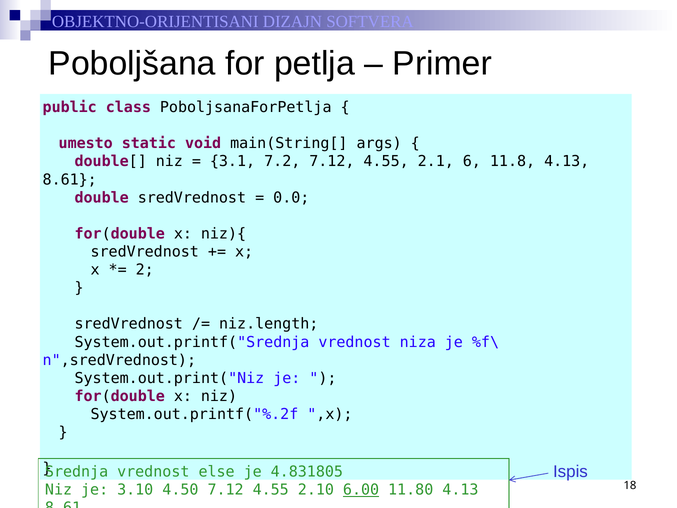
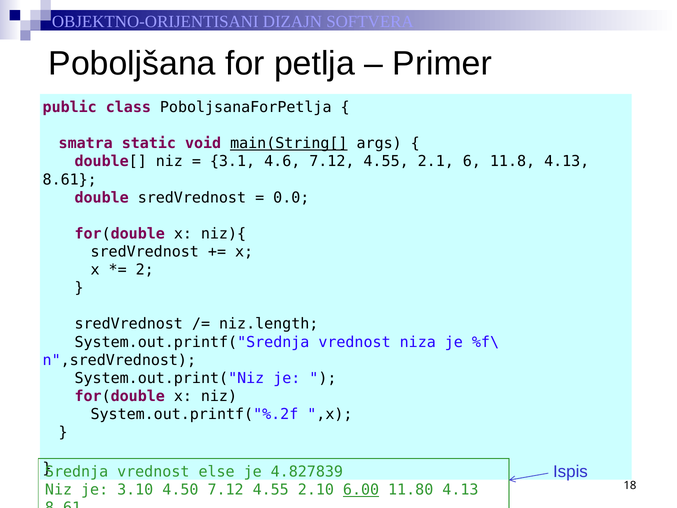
umesto: umesto -> smatra
main(String[ underline: none -> present
7.2: 7.2 -> 4.6
4.831805: 4.831805 -> 4.827839
